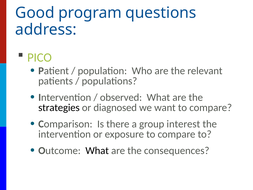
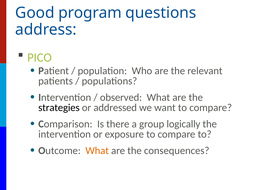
diagnosed: diagnosed -> addressed
interest: interest -> logically
What at (97, 150) colour: black -> orange
